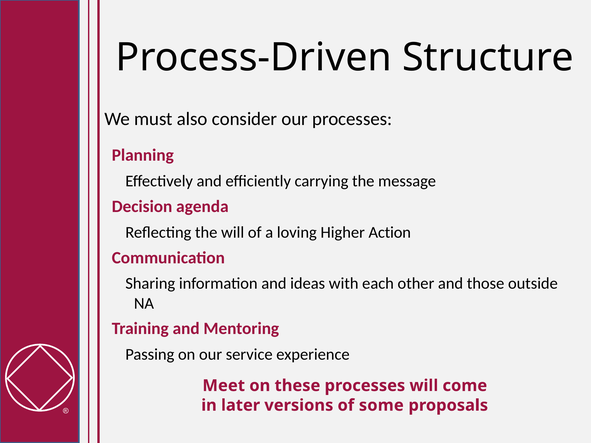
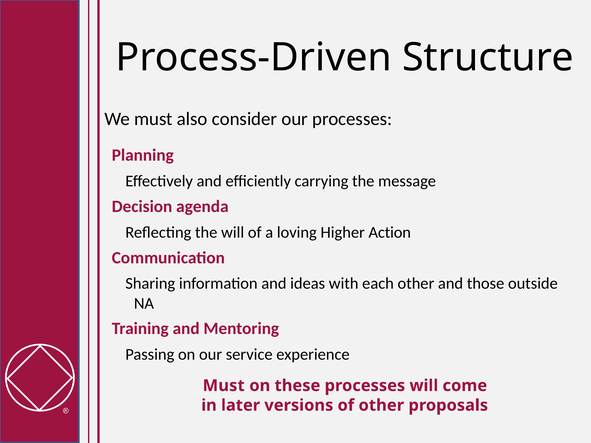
Meet at (224, 386): Meet -> Must
of some: some -> other
